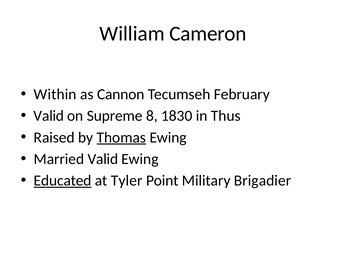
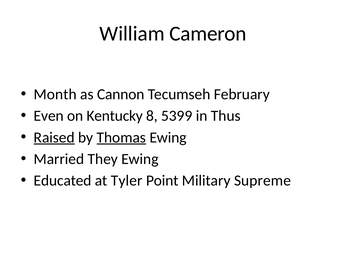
Within: Within -> Month
Valid at (49, 116): Valid -> Even
Supreme: Supreme -> Kentucky
1830: 1830 -> 5399
Raised underline: none -> present
Married Valid: Valid -> They
Educated underline: present -> none
Brigadier: Brigadier -> Supreme
